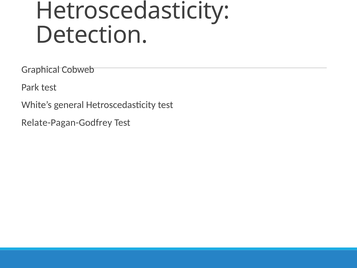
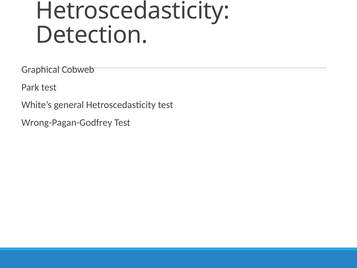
Relate-Pagan-Godfrey: Relate-Pagan-Godfrey -> Wrong-Pagan-Godfrey
